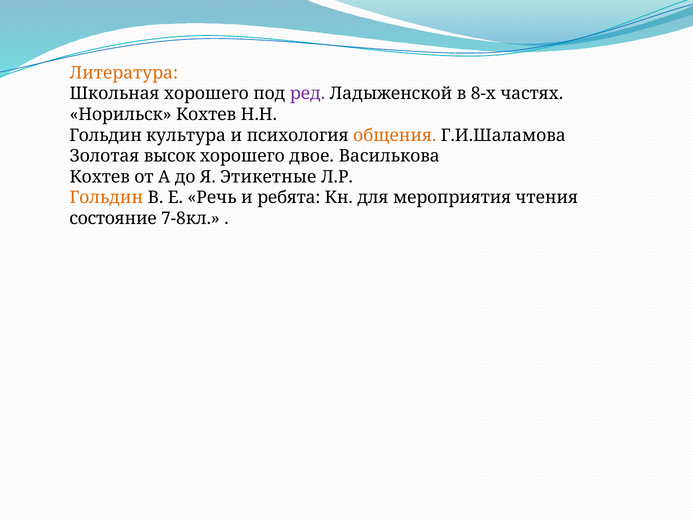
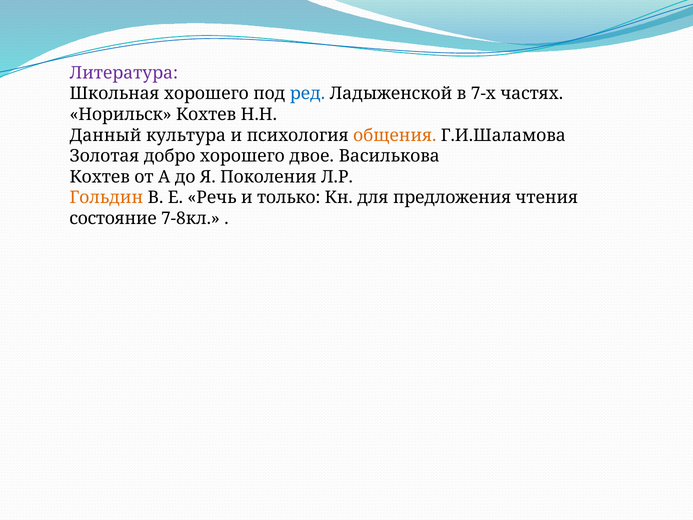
Литература colour: orange -> purple
ред colour: purple -> blue
8-х: 8-х -> 7-х
Гольдин at (106, 135): Гольдин -> Данный
высок: высок -> добро
Этикетные: Этикетные -> Поколения
ребята: ребята -> только
мероприятия: мероприятия -> предложения
